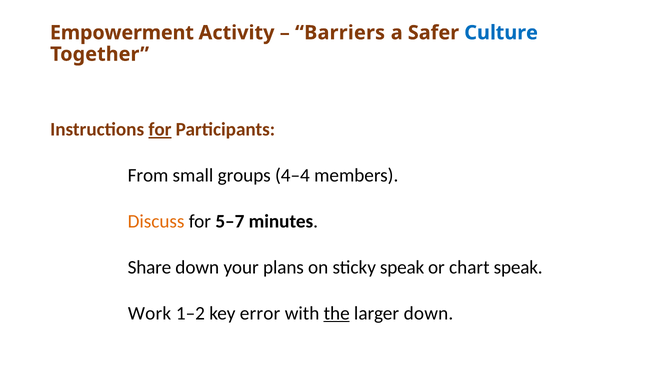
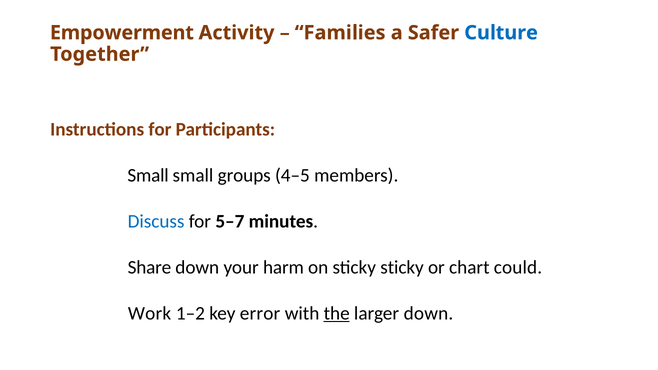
Barriers: Barriers -> Families
for at (160, 130) underline: present -> none
From at (148, 175): From -> Small
4–4: 4–4 -> 4–5
Discuss colour: orange -> blue
plans: plans -> harm
sticky speak: speak -> sticky
chart speak: speak -> could
